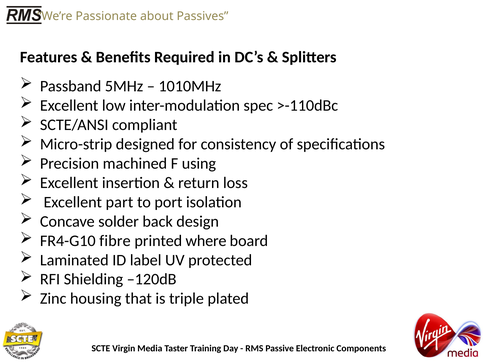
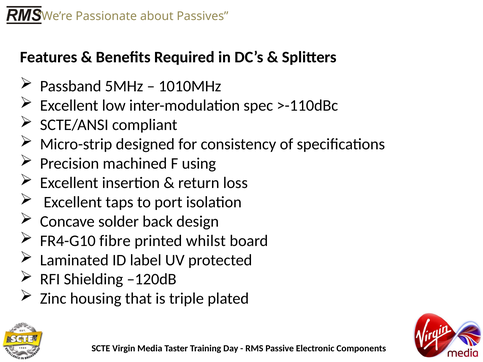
part: part -> taps
where: where -> whilst
